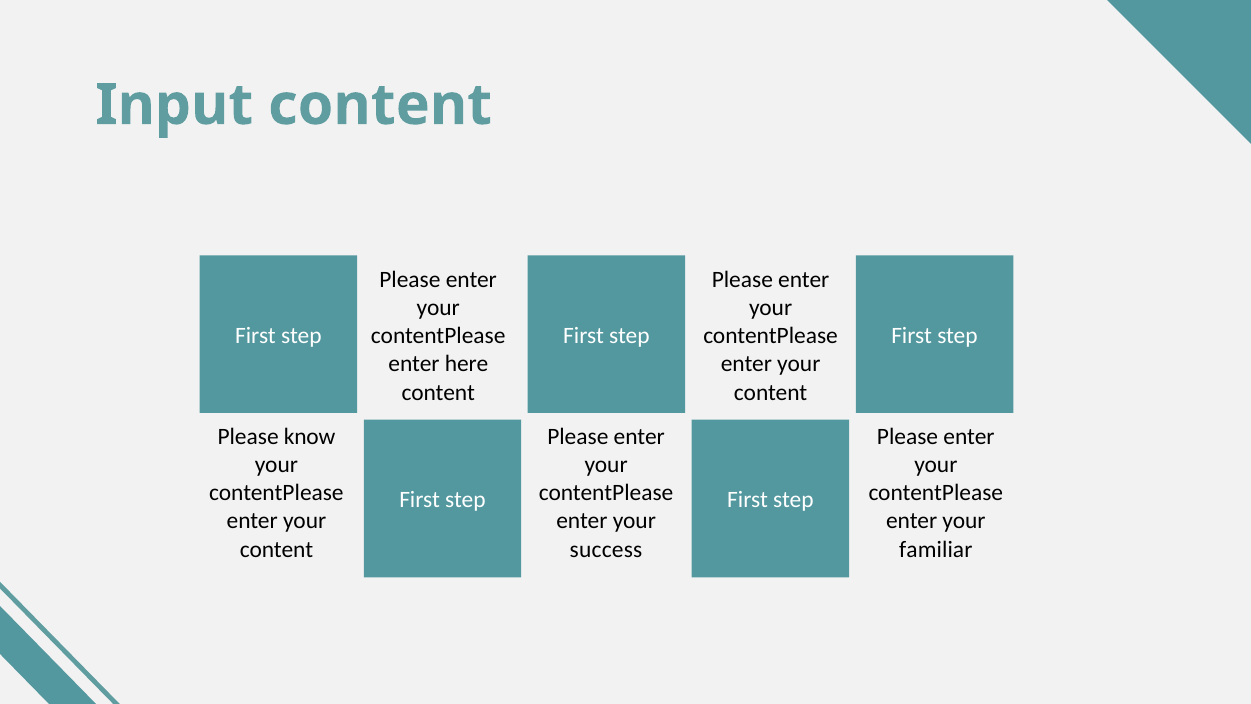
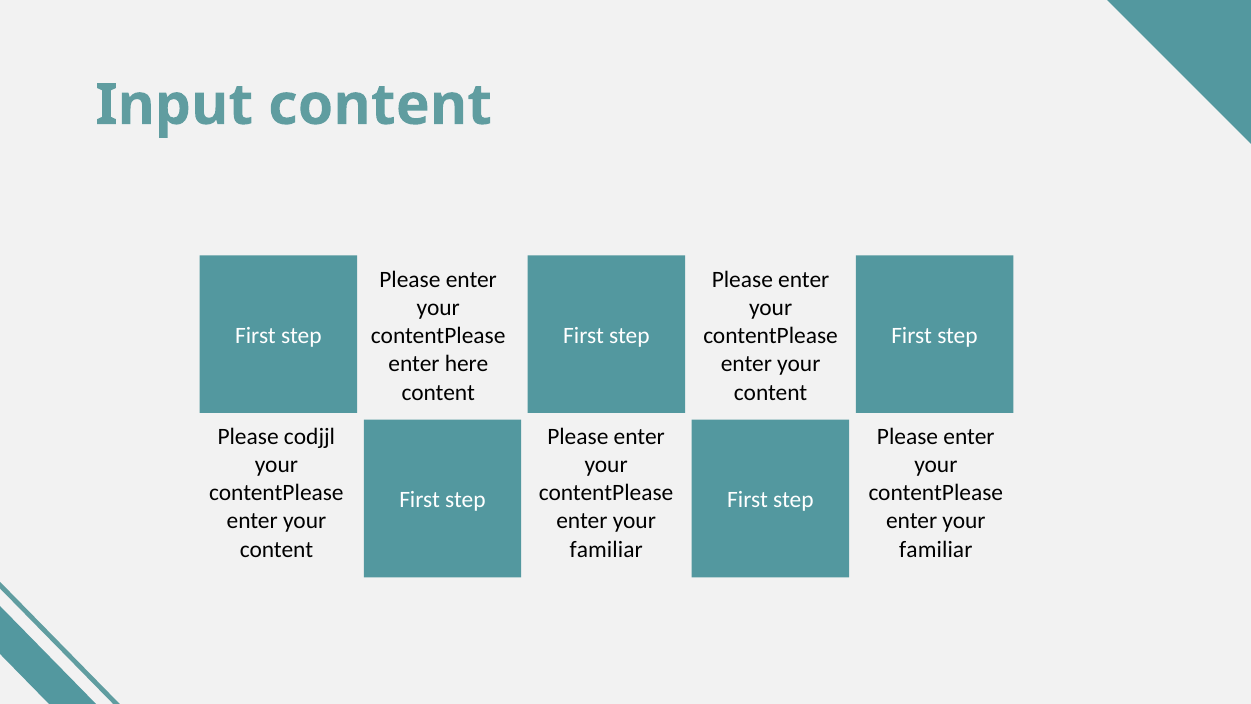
know: know -> codjjl
success at (606, 549): success -> familiar
